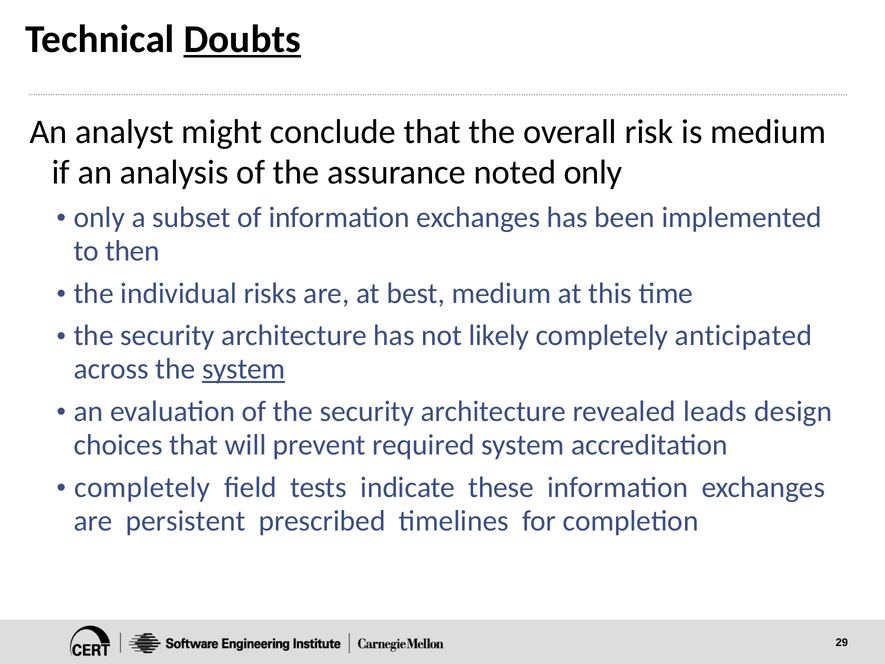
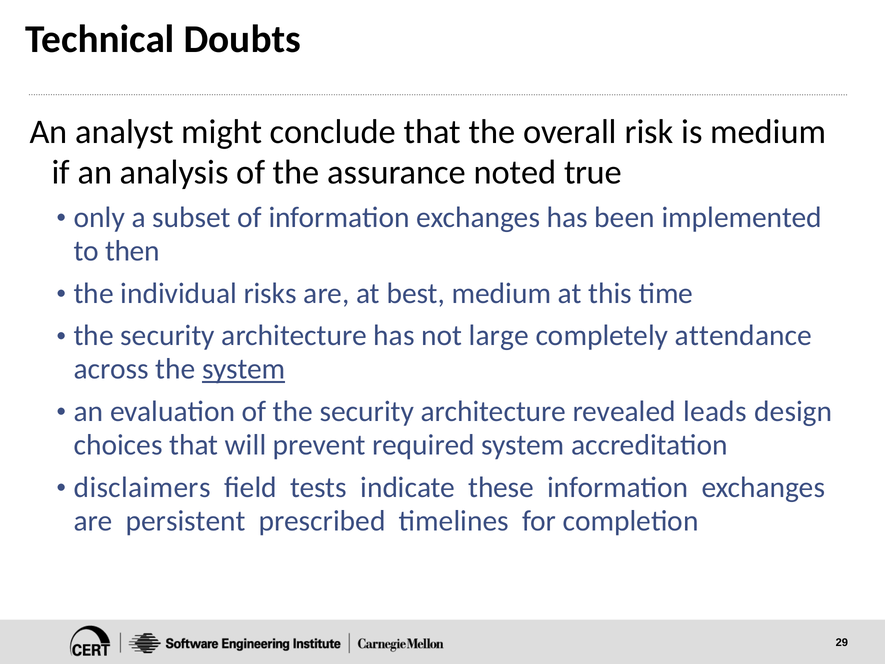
Doubts underline: present -> none
noted only: only -> true
likely: likely -> large
anticipated: anticipated -> attendance
completely at (142, 487): completely -> disclaimers
